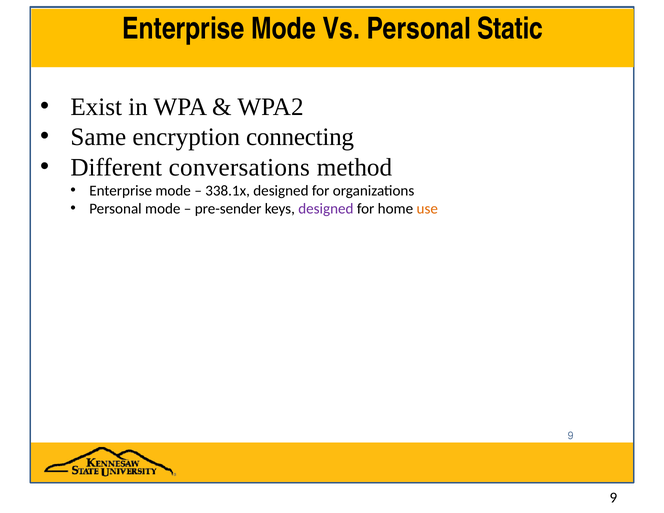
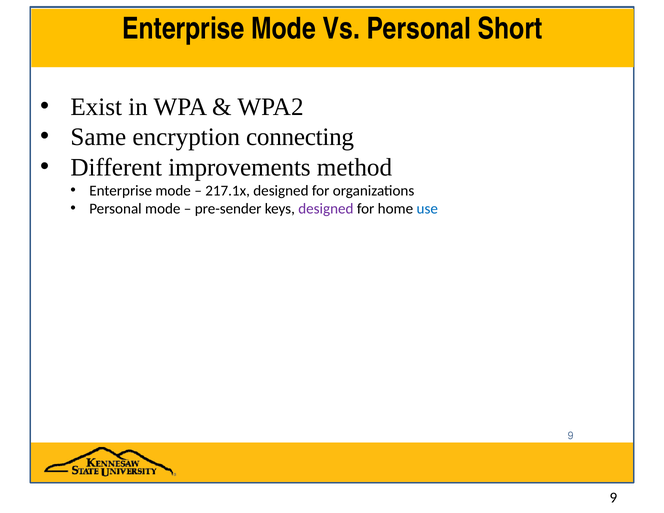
Static: Static -> Short
conversations: conversations -> improvements
338.1x: 338.1x -> 217.1x
use colour: orange -> blue
